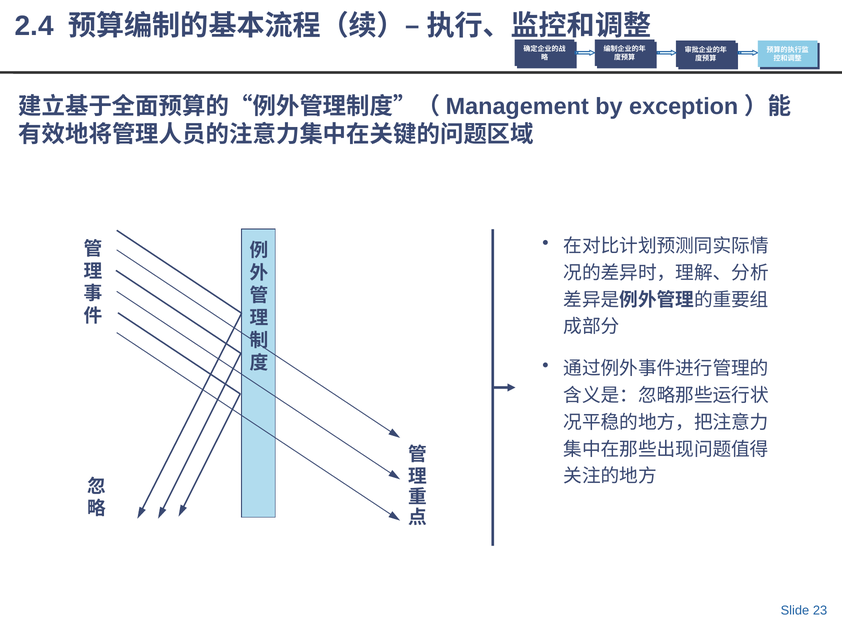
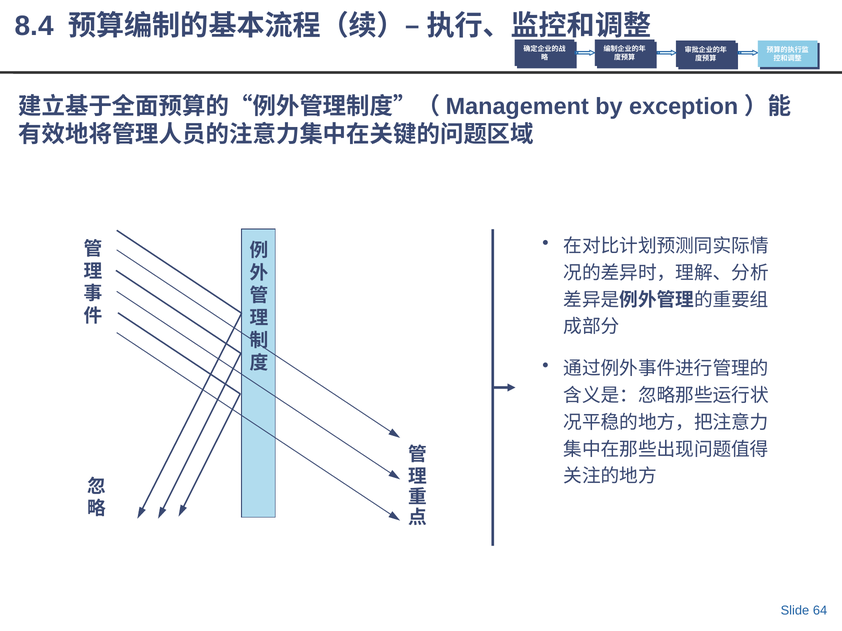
2.4: 2.4 -> 8.4
23: 23 -> 64
